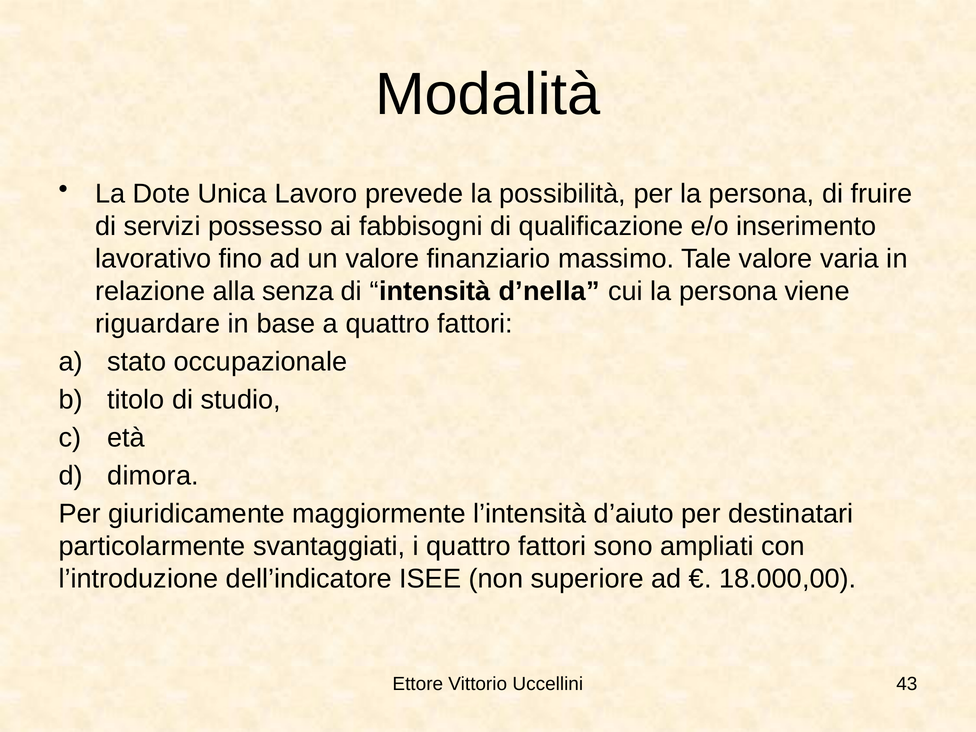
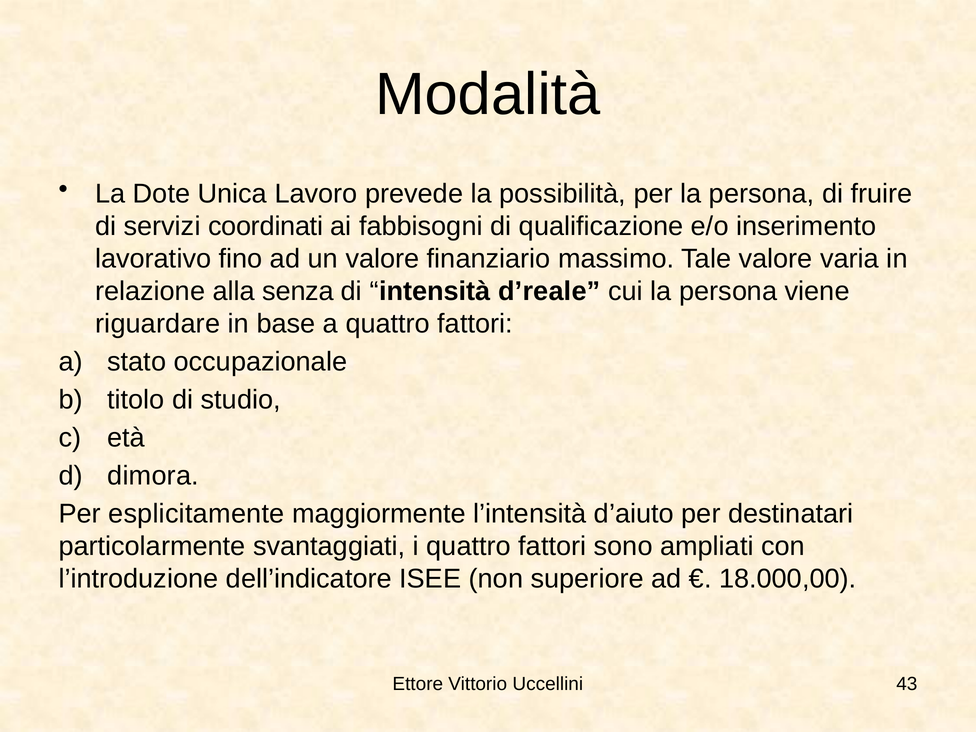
possesso: possesso -> coordinati
d’nella: d’nella -> d’reale
giuridicamente: giuridicamente -> esplicitamente
